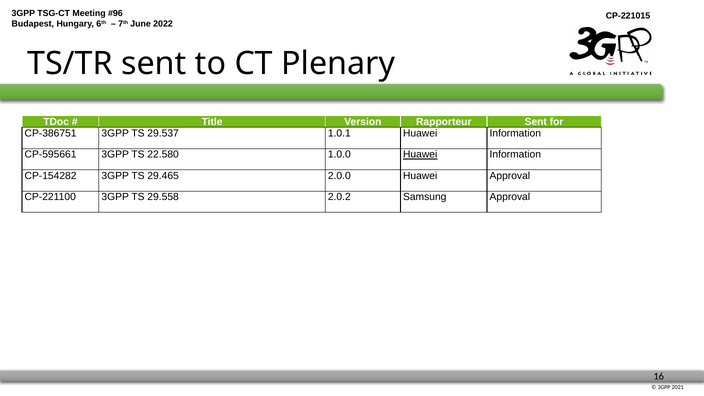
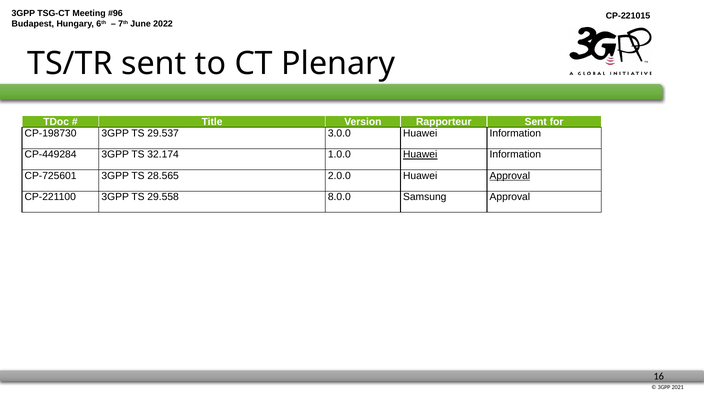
CP-386751: CP-386751 -> CP-198730
1.0.1: 1.0.1 -> 3.0.0
CP-595661: CP-595661 -> CP-449284
22.580: 22.580 -> 32.174
CP-154282: CP-154282 -> CP-725601
29.465: 29.465 -> 28.565
Approval at (510, 176) underline: none -> present
2.0.2: 2.0.2 -> 8.0.0
